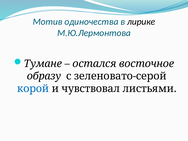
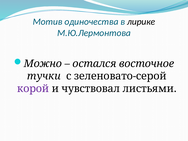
Тумане: Тумане -> Можно
образу: образу -> тучки
корой colour: blue -> purple
